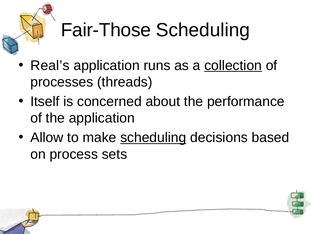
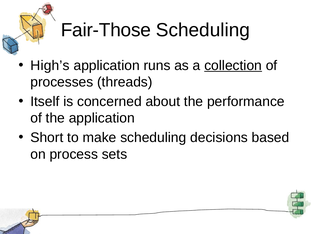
Real’s: Real’s -> High’s
Allow: Allow -> Short
scheduling at (153, 137) underline: present -> none
